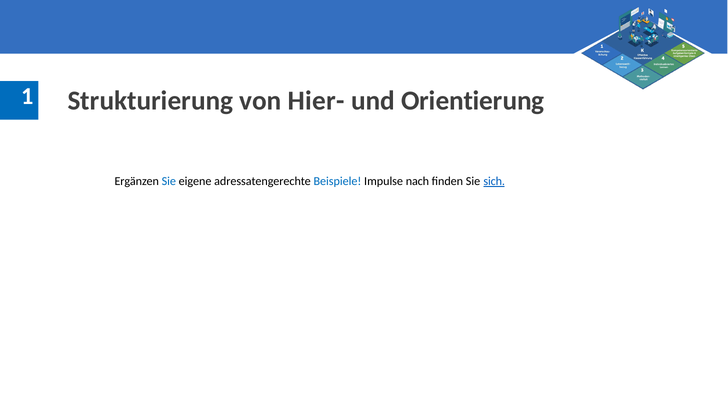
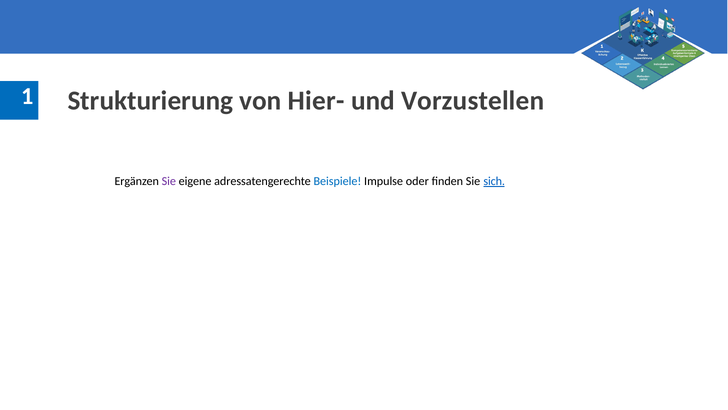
Orientierung: Orientierung -> Vorzustellen
Sie at (169, 181) colour: blue -> purple
nach: nach -> oder
